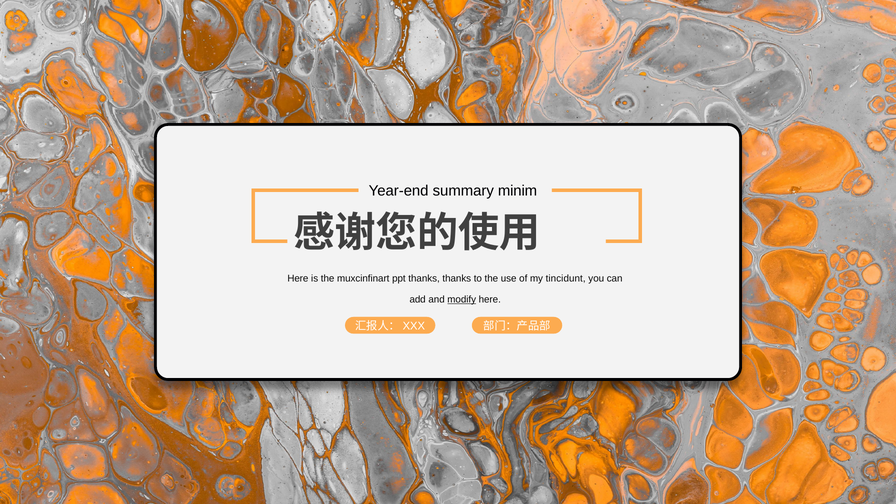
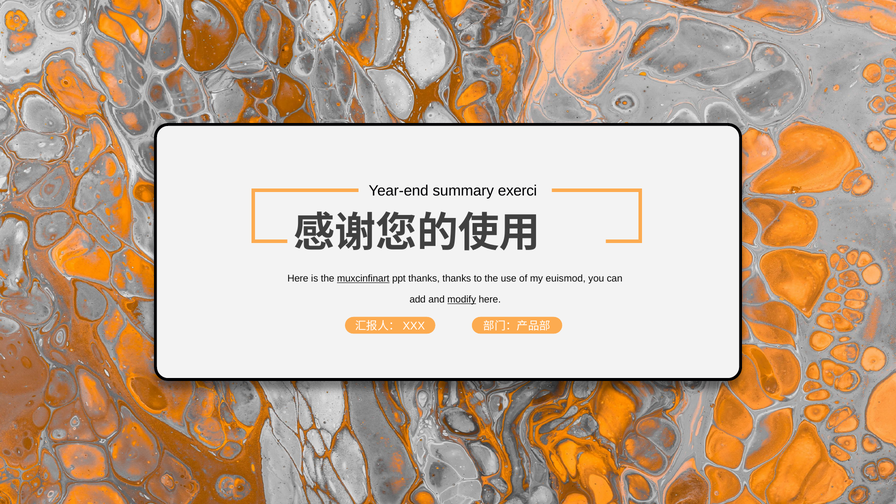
minim: minim -> exerci
muxcinfinart underline: none -> present
tincidunt: tincidunt -> euismod
